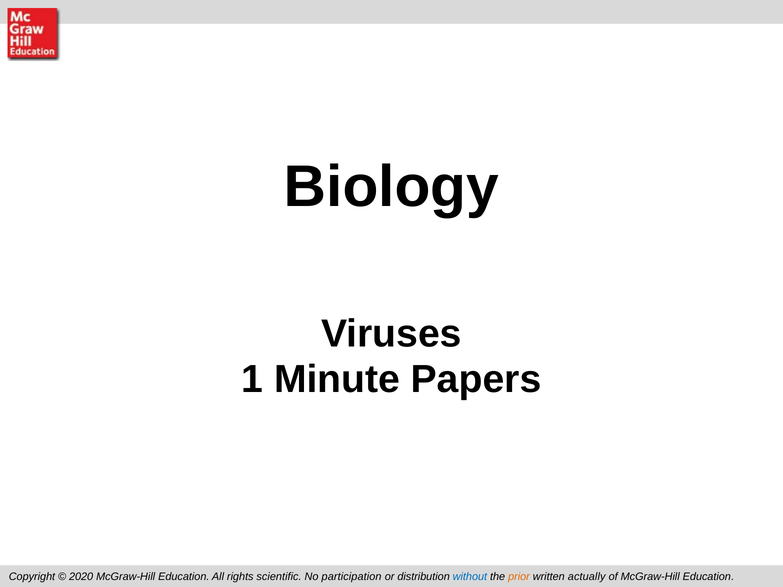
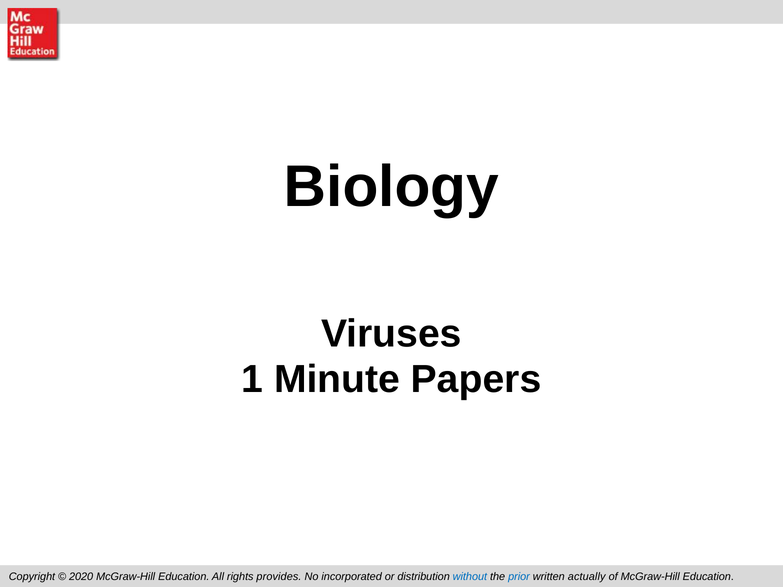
scientific: scientific -> provides
participation: participation -> incorporated
prior colour: orange -> blue
